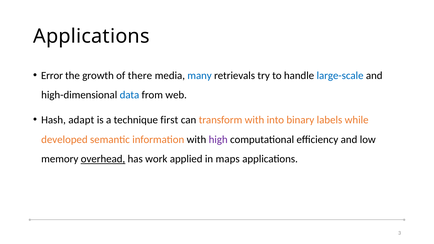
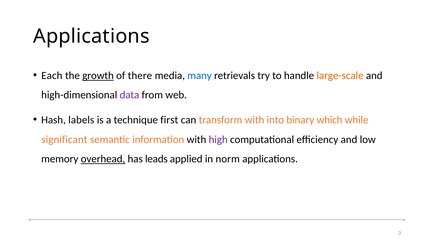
Error: Error -> Each
growth underline: none -> present
large-scale colour: blue -> orange
data colour: blue -> purple
adapt: adapt -> labels
labels: labels -> which
developed: developed -> significant
work: work -> leads
maps: maps -> norm
